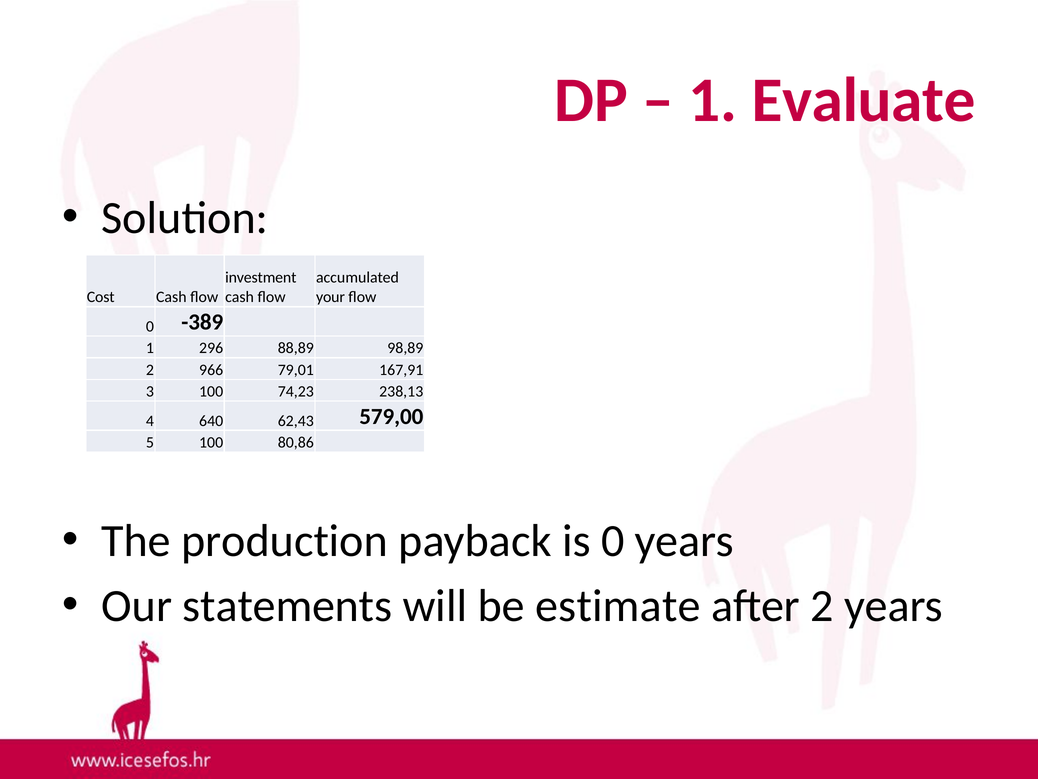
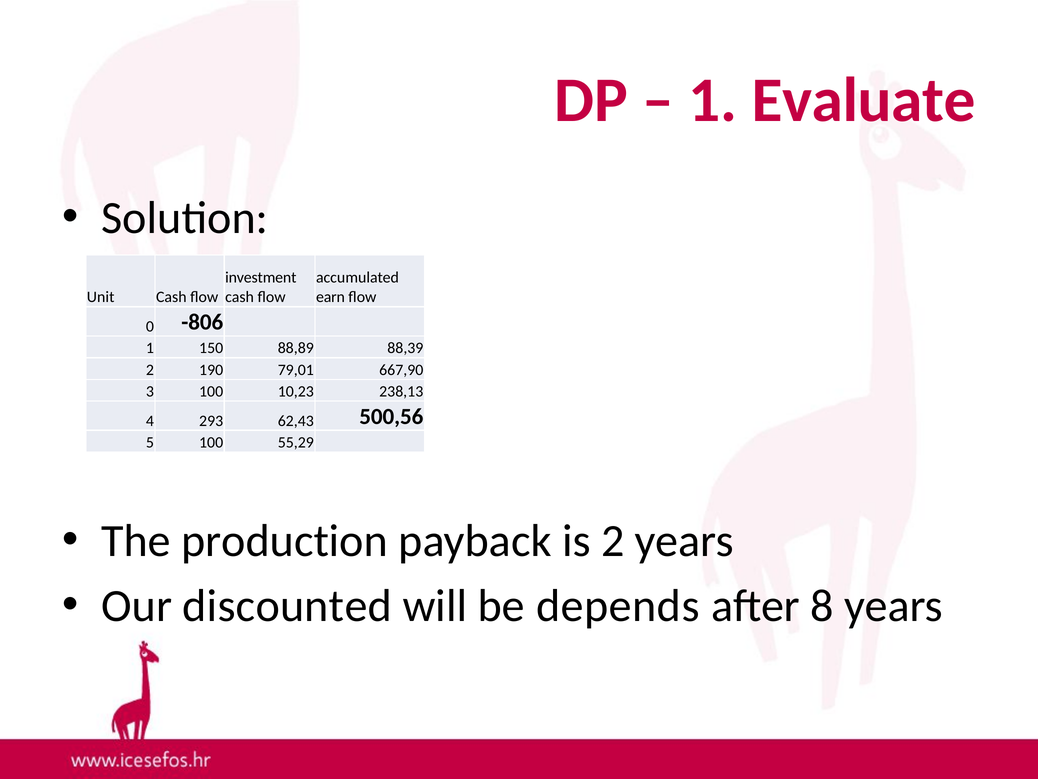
Cost: Cost -> Unit
your: your -> earn
-389: -389 -> -806
296: 296 -> 150
98,89: 98,89 -> 88,39
966: 966 -> 190
167,91: 167,91 -> 667,90
74,23: 74,23 -> 10,23
640: 640 -> 293
579,00: 579,00 -> 500,56
80,86: 80,86 -> 55,29
is 0: 0 -> 2
statements: statements -> discounted
estimate: estimate -> depends
after 2: 2 -> 8
